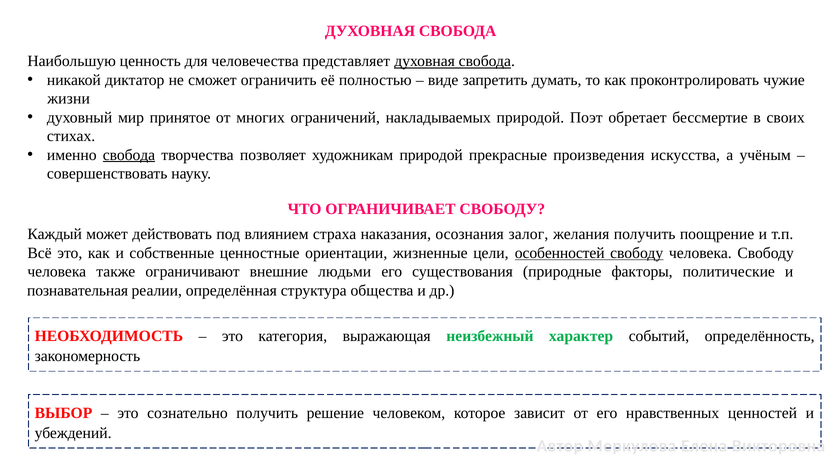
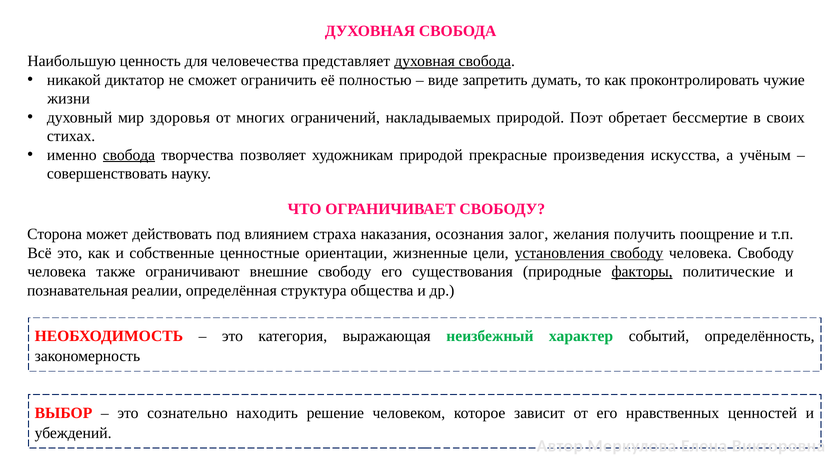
принятое: принятое -> здоровья
Каждый: Каждый -> Сторона
особенностей: особенностей -> установления
внешние людьми: людьми -> свободу
факторы underline: none -> present
сознательно получить: получить -> находить
